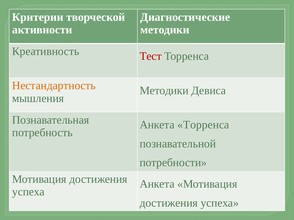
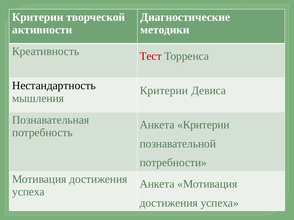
Нестандартность colour: orange -> black
Методики at (164, 91): Методики -> Критерии
Анкета Торренса: Торренса -> Критерии
